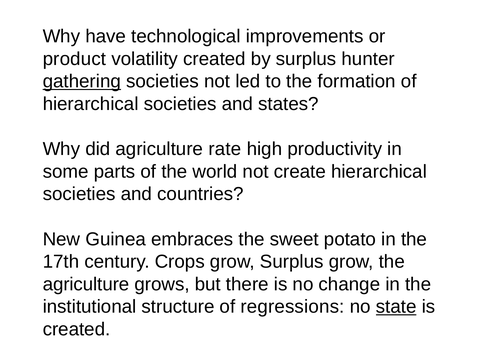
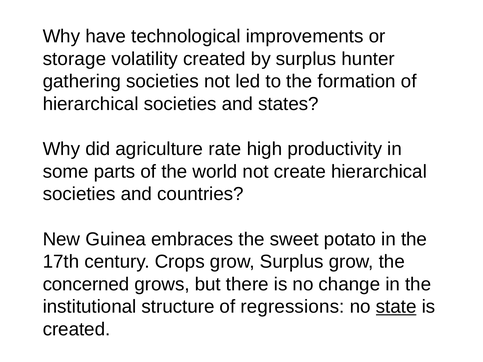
product: product -> storage
gathering underline: present -> none
agriculture at (86, 284): agriculture -> concerned
